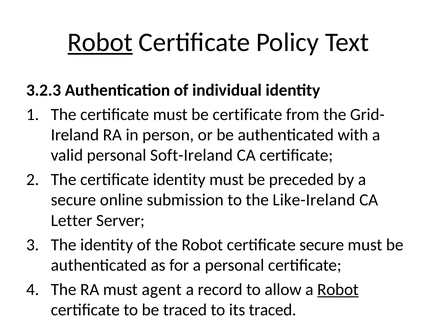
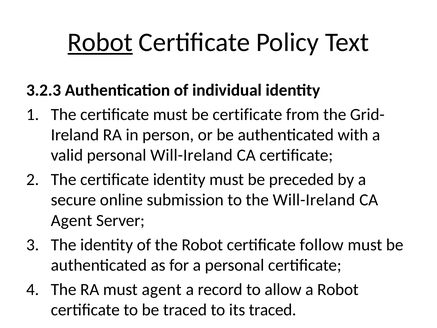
personal Soft-Ireland: Soft-Ireland -> Will-Ireland
the Like-Ireland: Like-Ireland -> Will-Ireland
Letter at (72, 220): Letter -> Agent
certificate secure: secure -> follow
Robot at (338, 289) underline: present -> none
